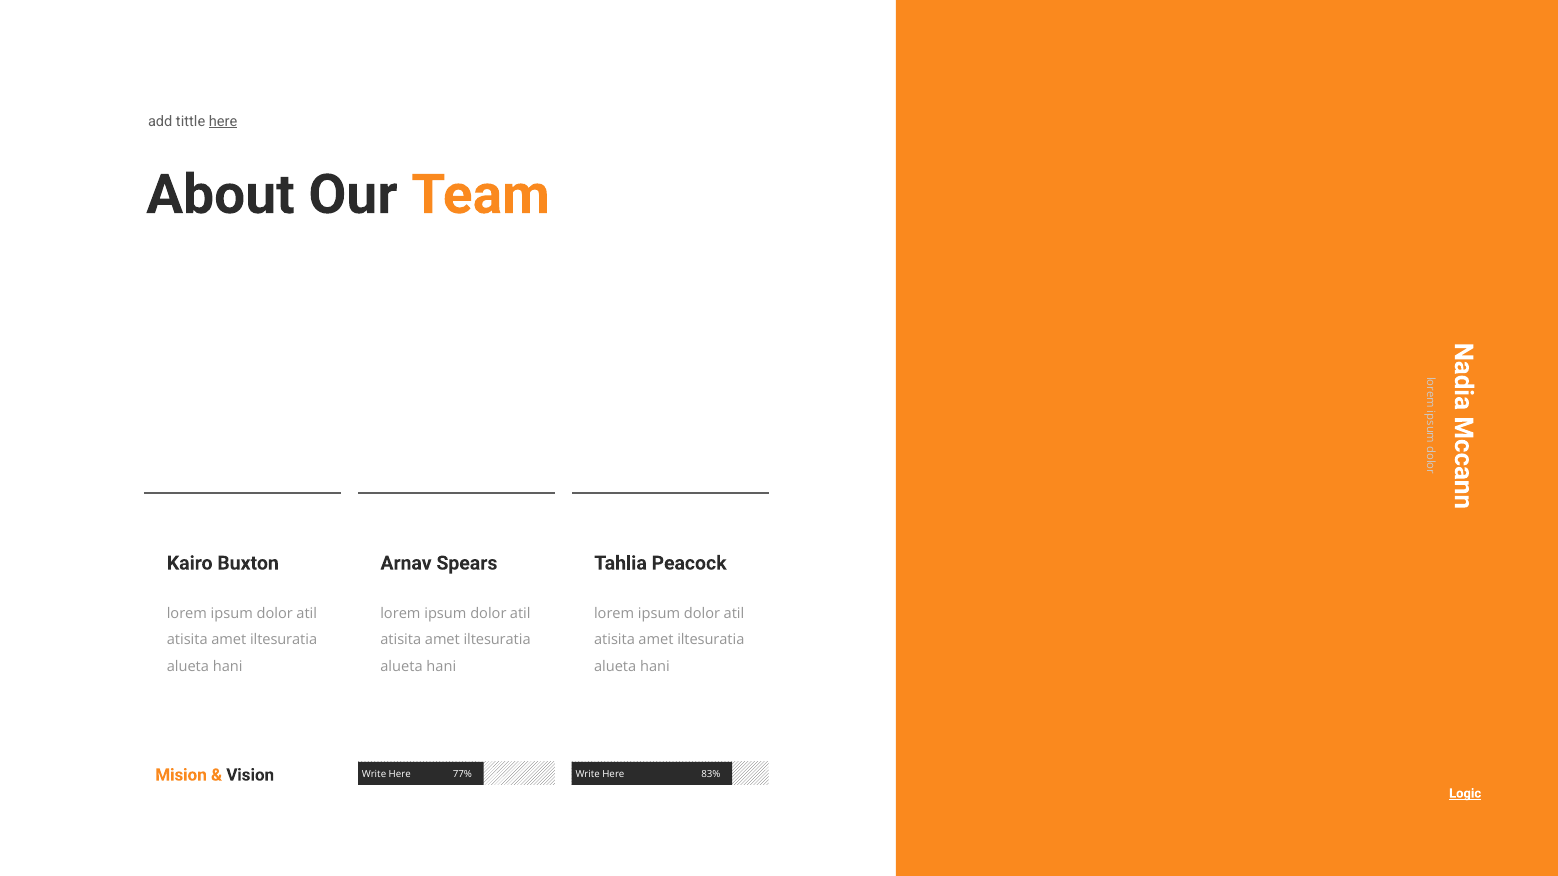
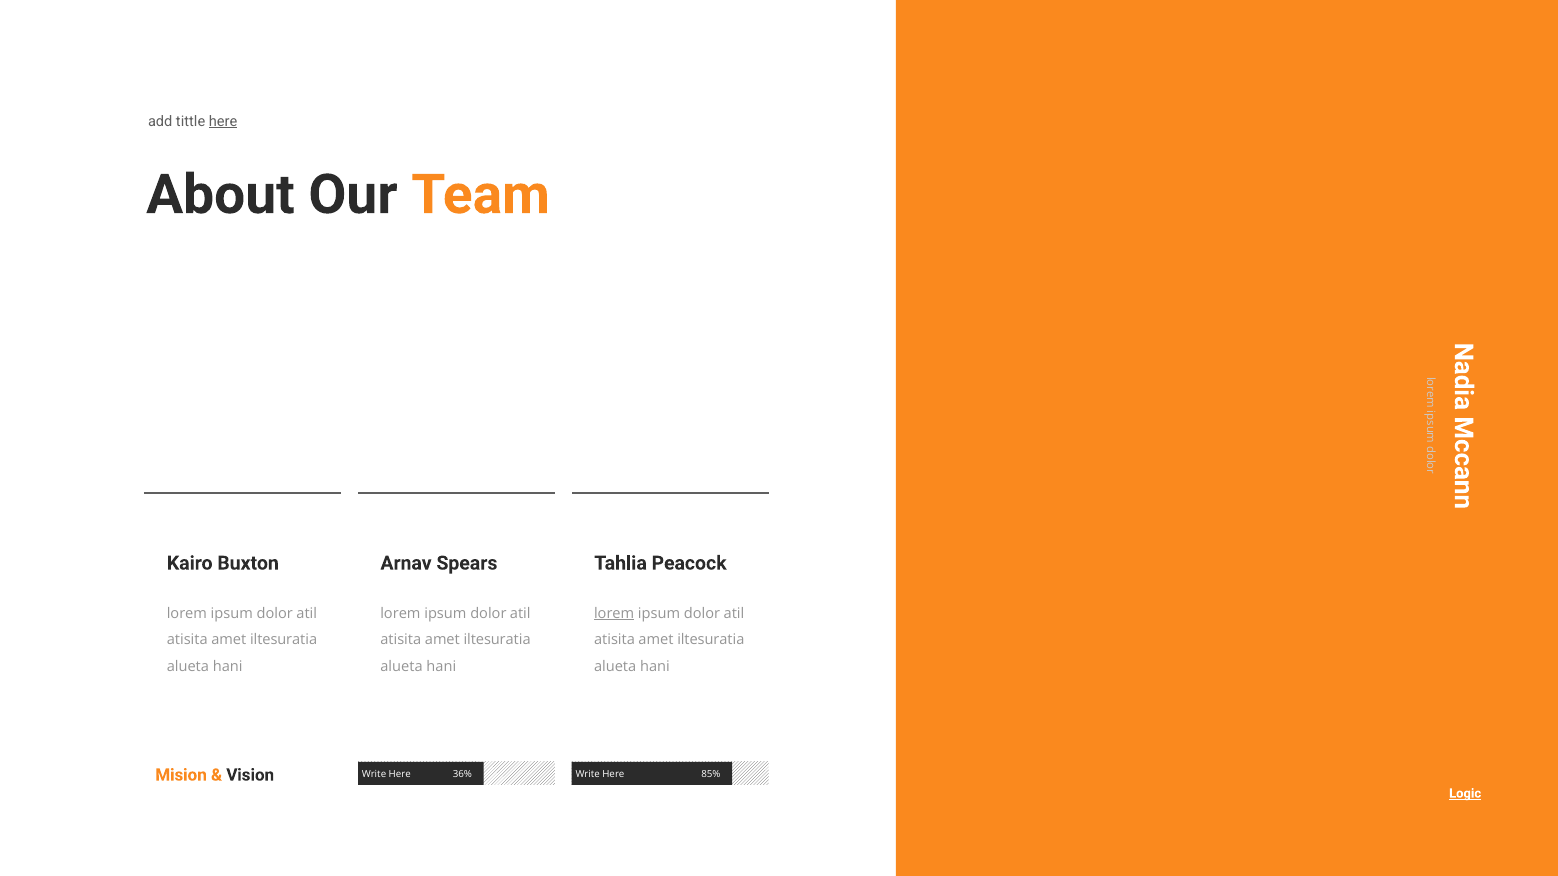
lorem at (614, 614) underline: none -> present
77%: 77% -> 36%
83%: 83% -> 85%
